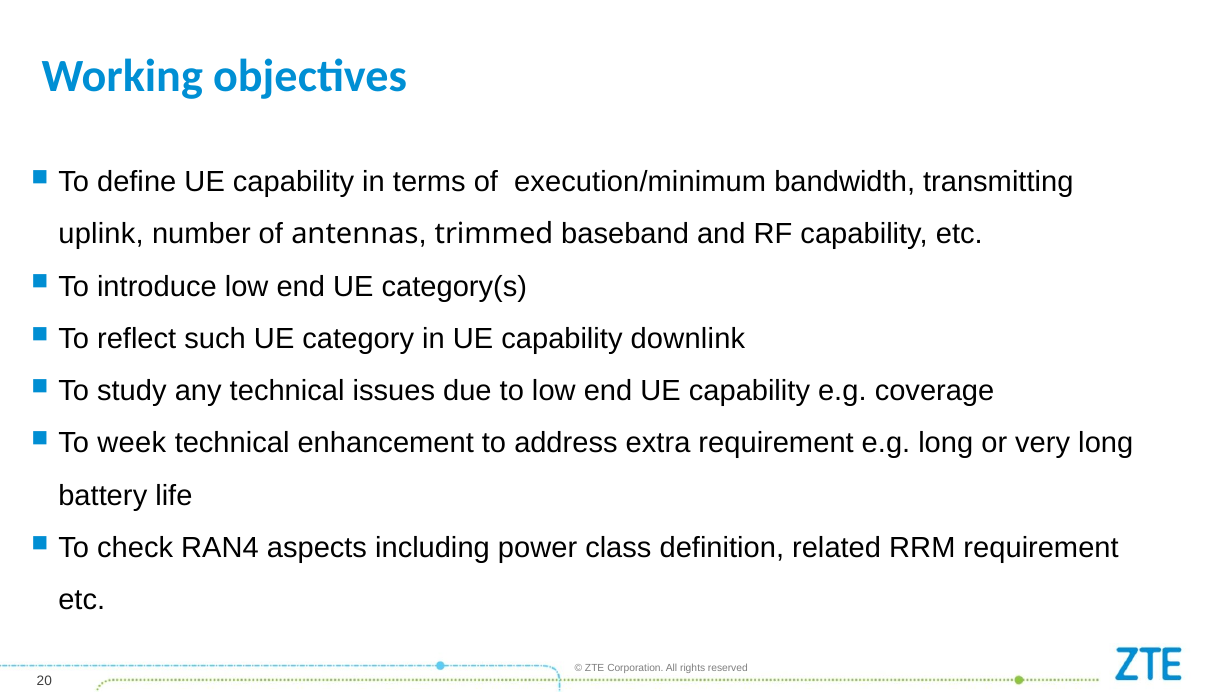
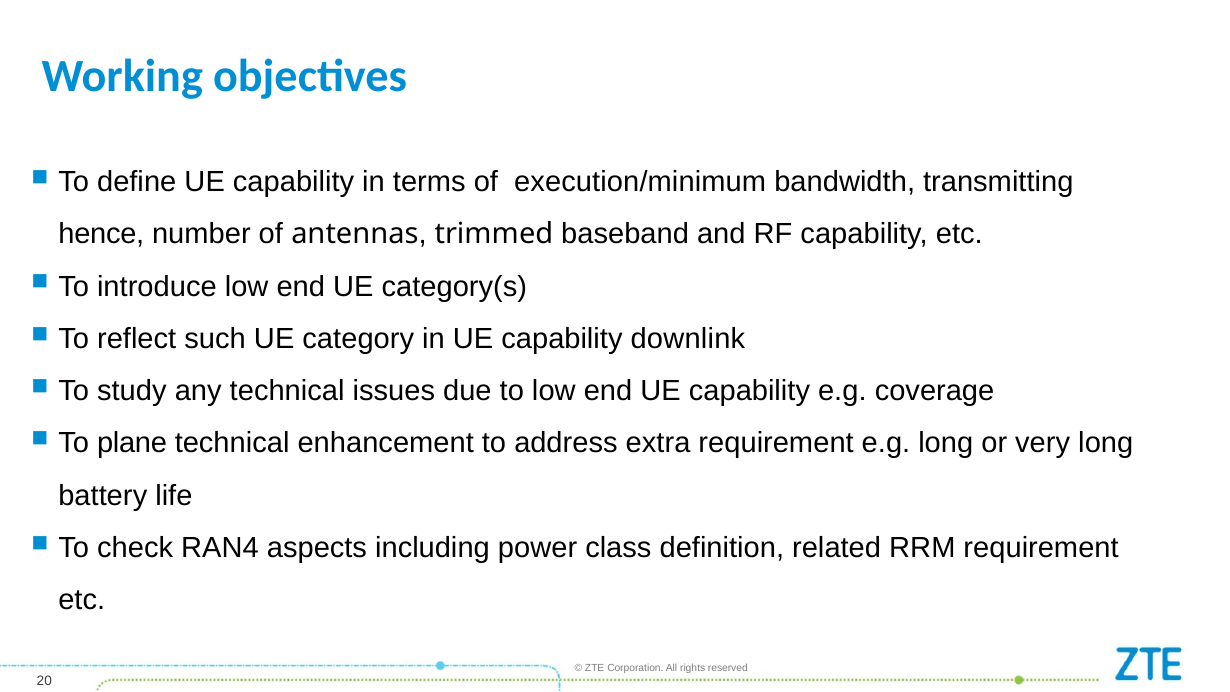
uplink: uplink -> hence
week: week -> plane
